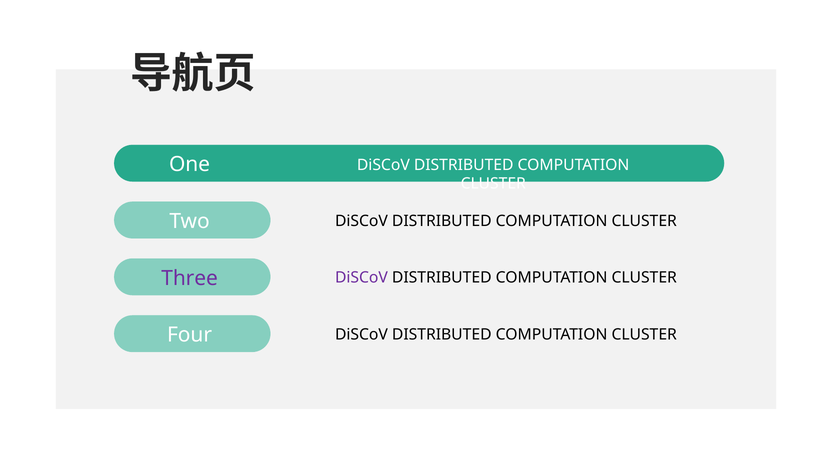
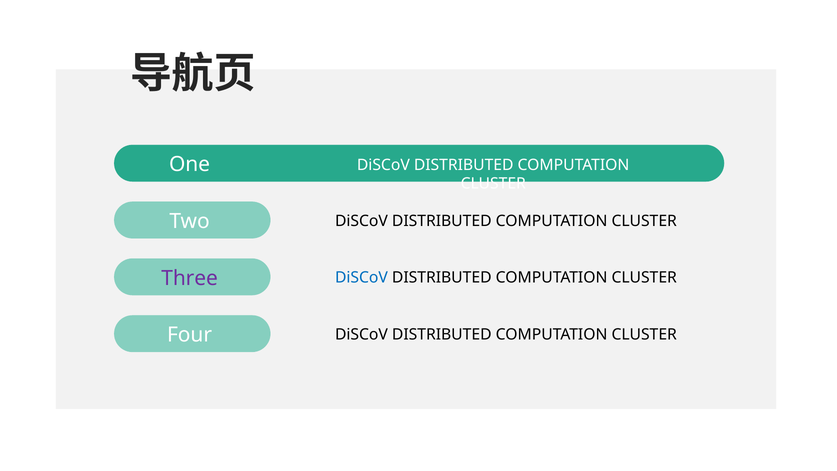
DiSCoV at (361, 278) colour: purple -> blue
